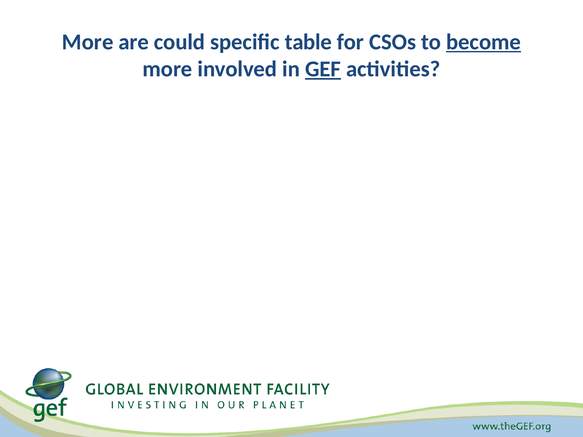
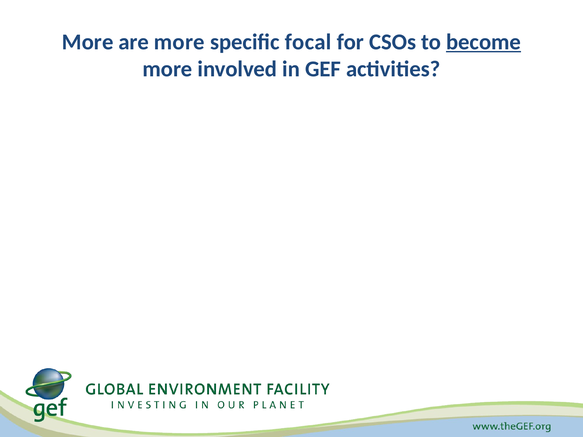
are could: could -> more
table: table -> focal
GEF underline: present -> none
